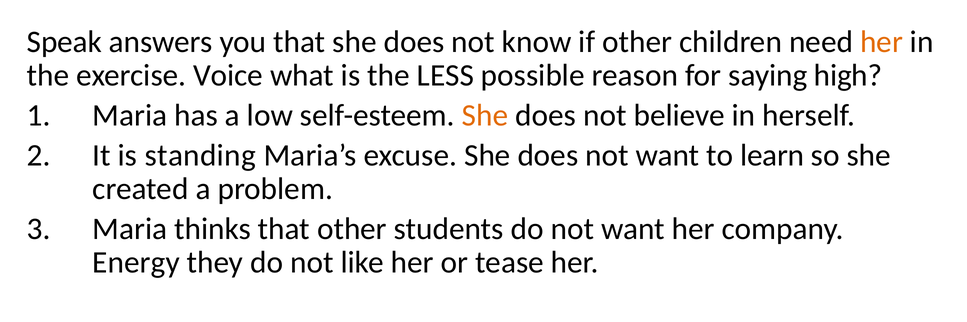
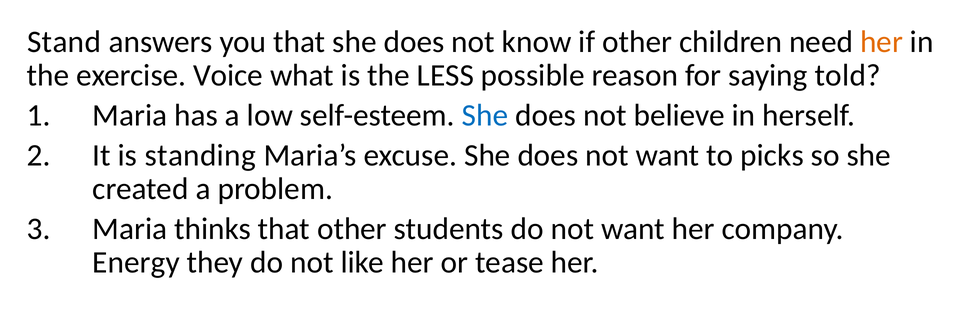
Speak: Speak -> Stand
high: high -> told
She at (485, 116) colour: orange -> blue
learn: learn -> picks
